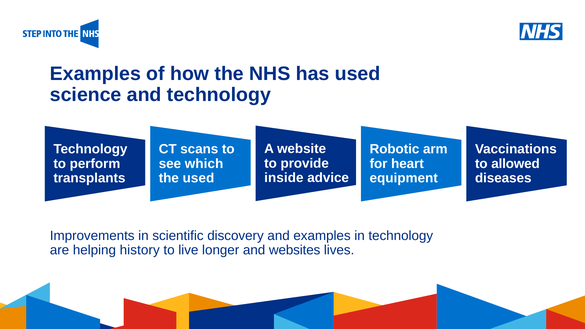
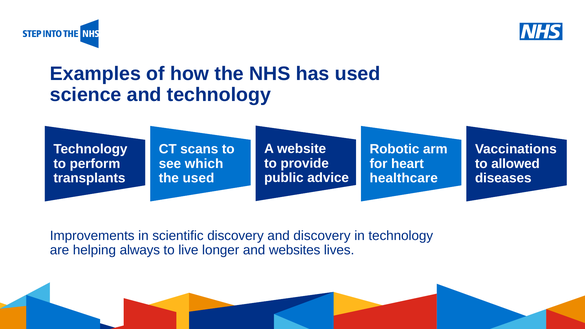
inside: inside -> public
equipment: equipment -> healthcare
and examples: examples -> discovery
history: history -> always
